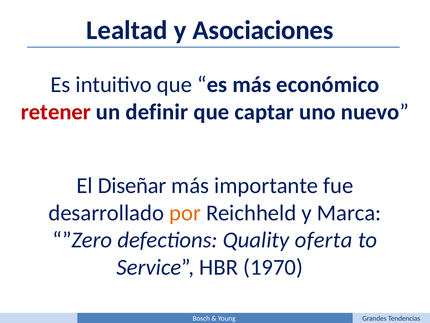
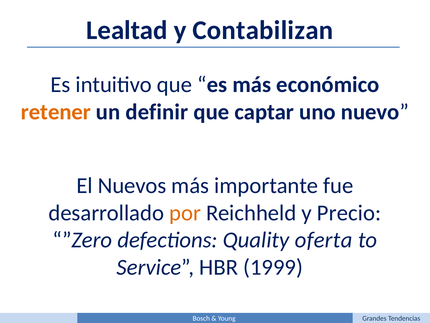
Asociaciones: Asociaciones -> Contabilizan
retener colour: red -> orange
Diseñar: Diseñar -> Nuevos
Marca: Marca -> Precio
1970: 1970 -> 1999
